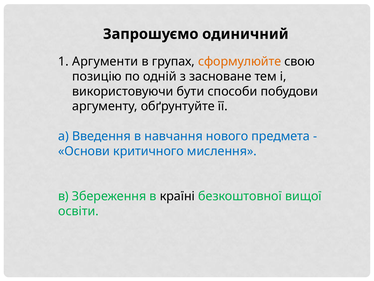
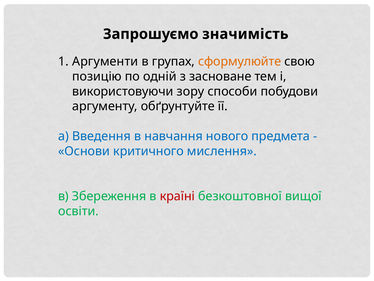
одиничний: одиничний -> значимість
бути: бути -> зору
країні colour: black -> red
